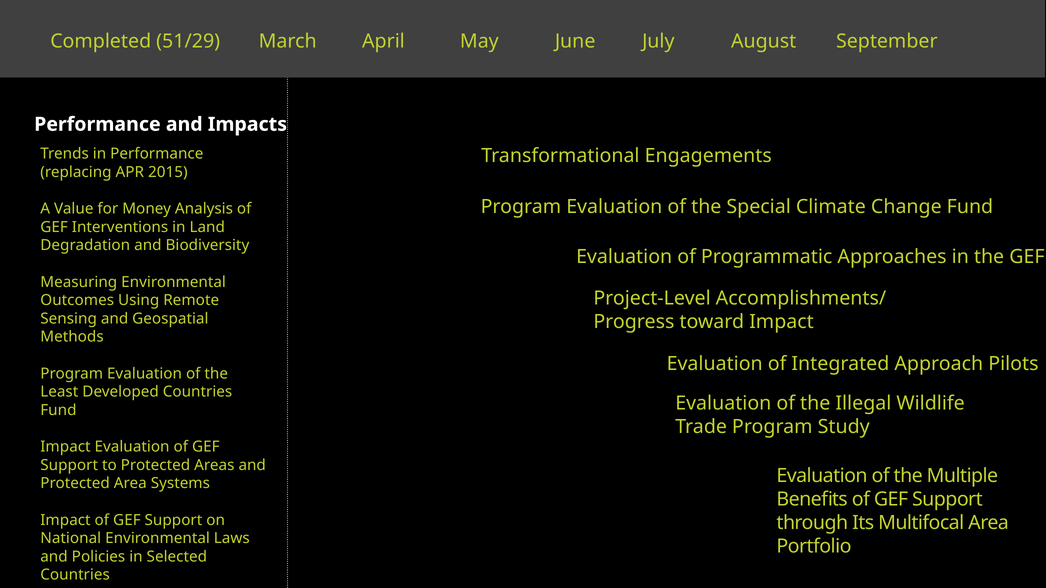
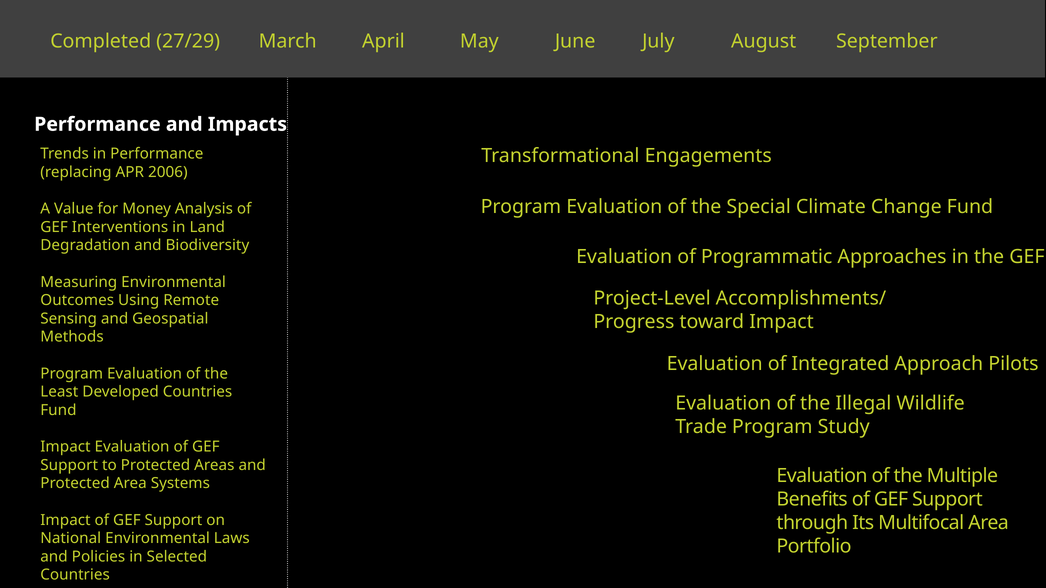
51/29: 51/29 -> 27/29
2015: 2015 -> 2006
